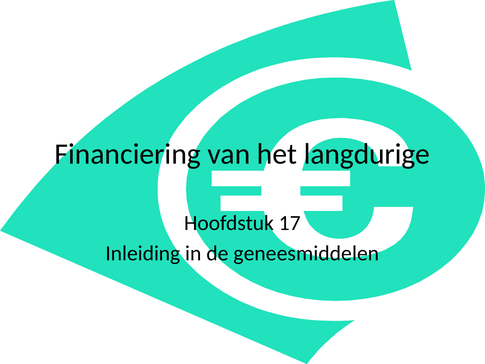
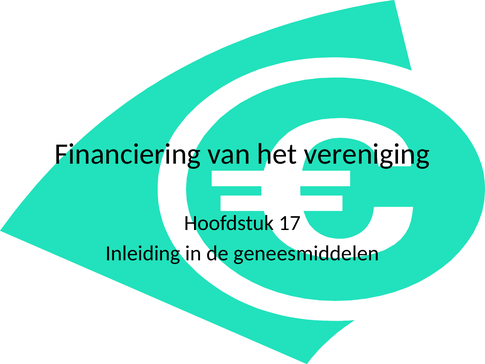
langdurige: langdurige -> vereniging
